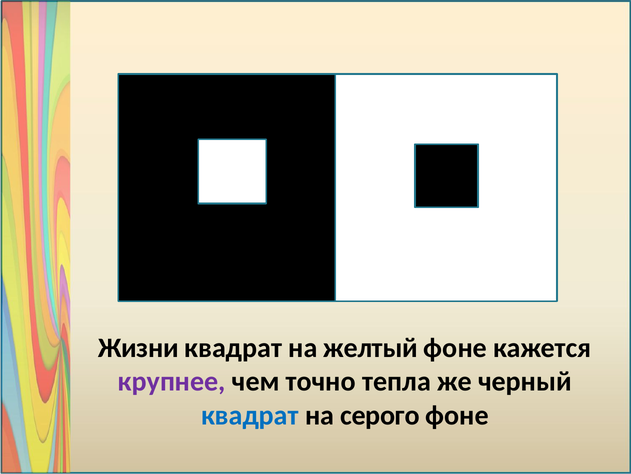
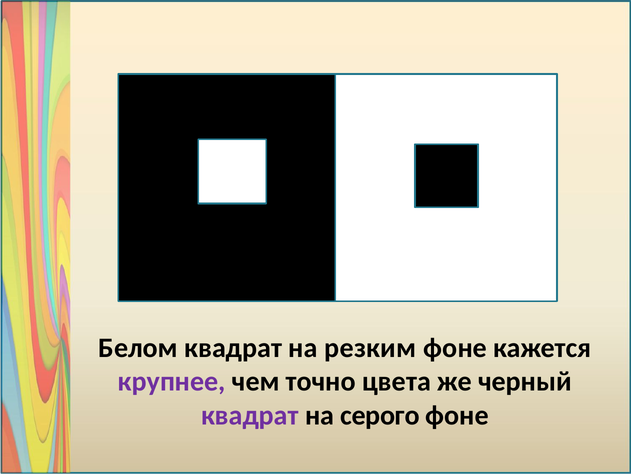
Жизни: Жизни -> Белом
желтый: желтый -> резким
тепла: тепла -> цвета
квадрат at (250, 415) colour: blue -> purple
